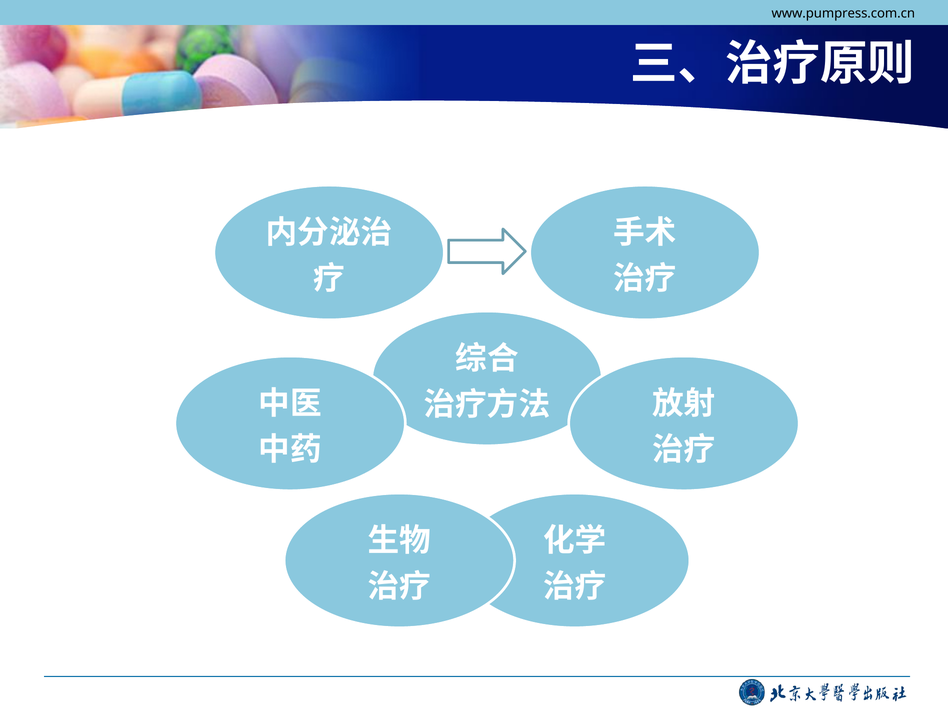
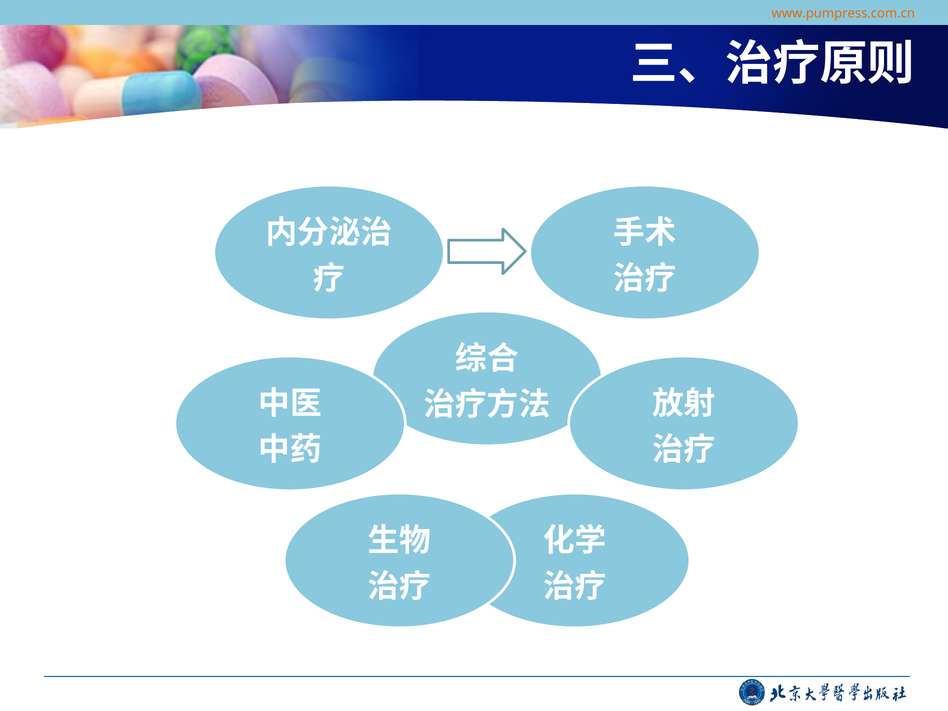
www.pumpress.com.cn colour: black -> orange
